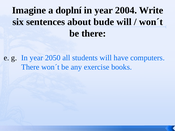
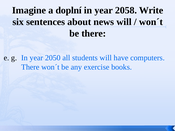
2004: 2004 -> 2058
bude: bude -> news
